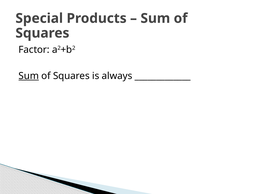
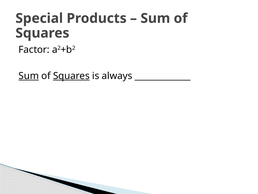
Squares at (71, 76) underline: none -> present
